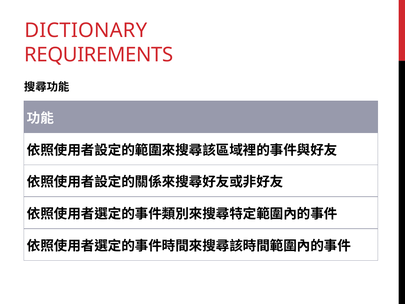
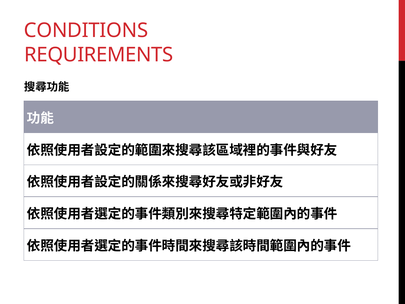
DICTIONARY: DICTIONARY -> CONDITIONS
